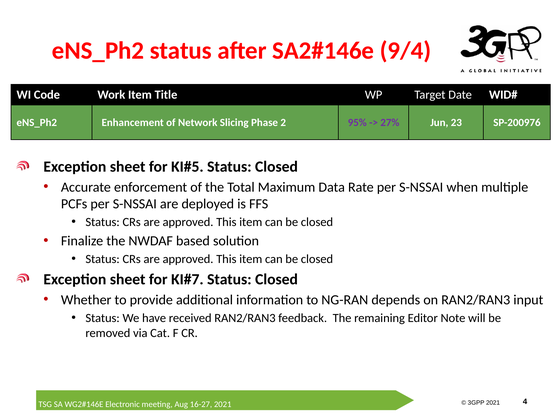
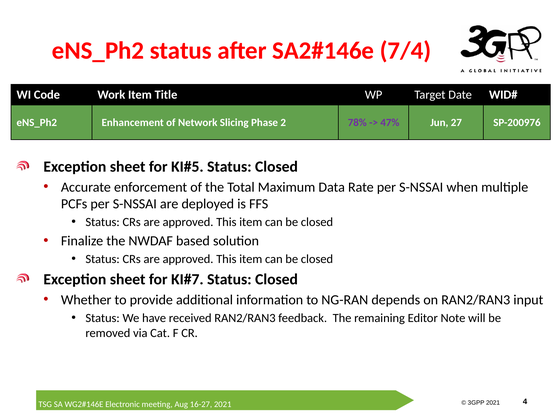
9/4: 9/4 -> 7/4
95%: 95% -> 78%
27%: 27% -> 47%
23: 23 -> 27
